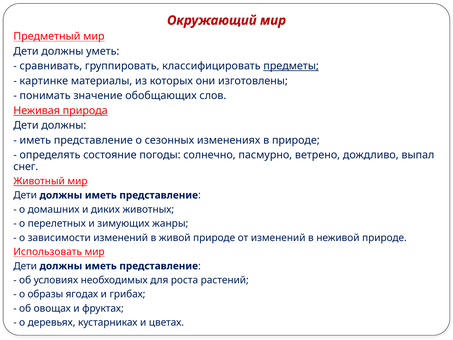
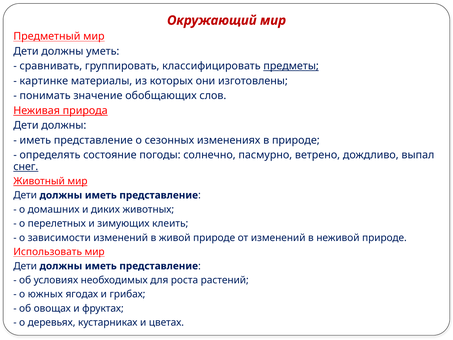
снег underline: none -> present
жанры: жанры -> клеить
образы: образы -> южных
